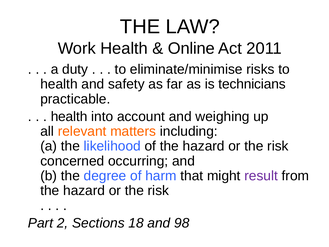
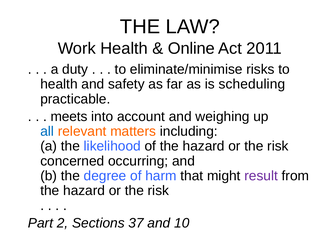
technicians: technicians -> scheduling
health at (69, 116): health -> meets
all colour: black -> blue
18: 18 -> 37
98: 98 -> 10
